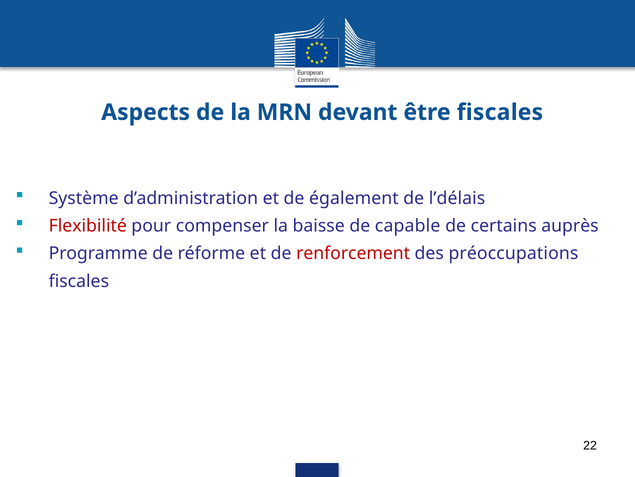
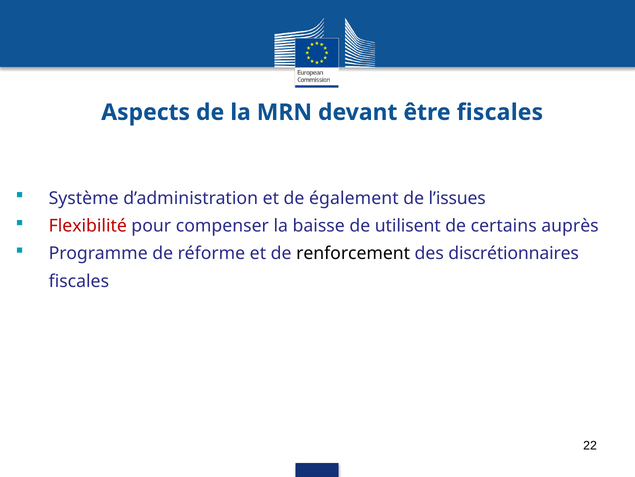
l’délais: l’délais -> l’issues
capable: capable -> utilisent
renforcement colour: red -> black
préoccupations: préoccupations -> discrétionnaires
